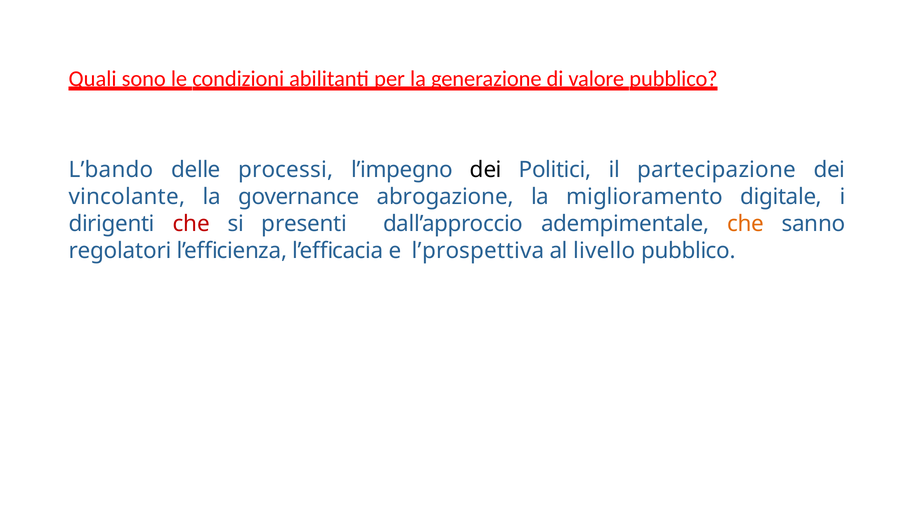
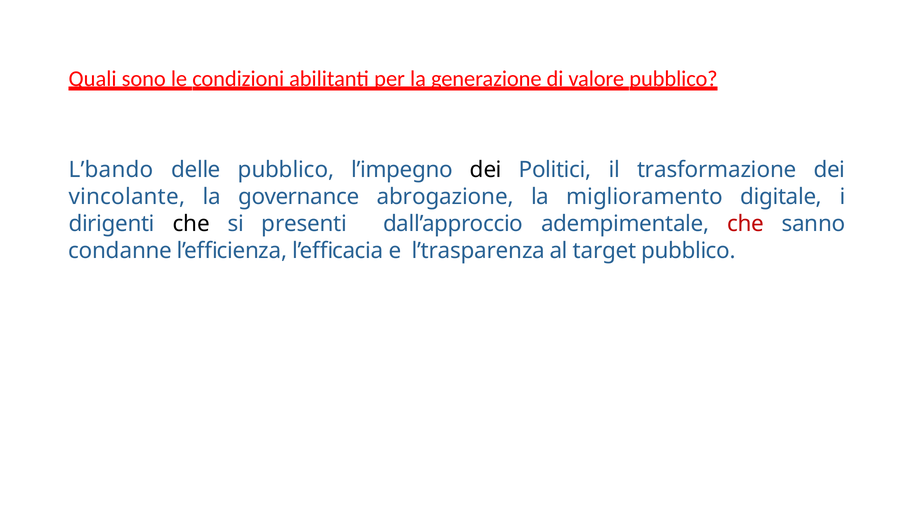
delle processi: processi -> pubblico
partecipazione: partecipazione -> trasformazione
che at (191, 224) colour: red -> black
che at (746, 224) colour: orange -> red
regolatori: regolatori -> condanne
l’prospettiva: l’prospettiva -> l’trasparenza
livello: livello -> target
